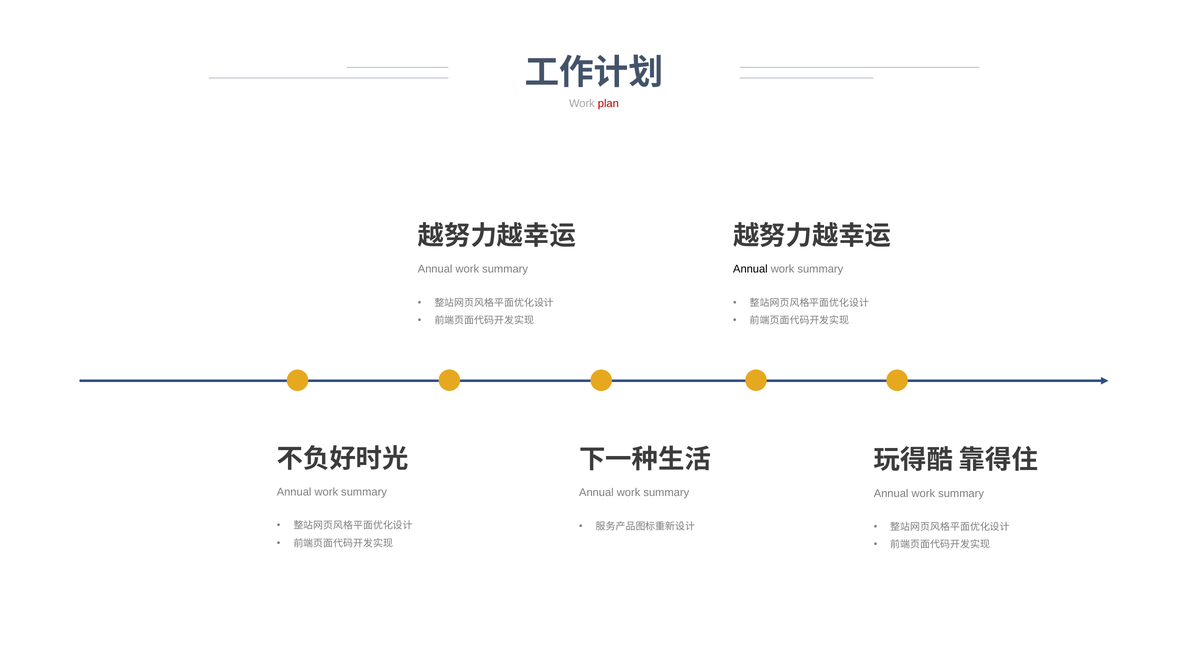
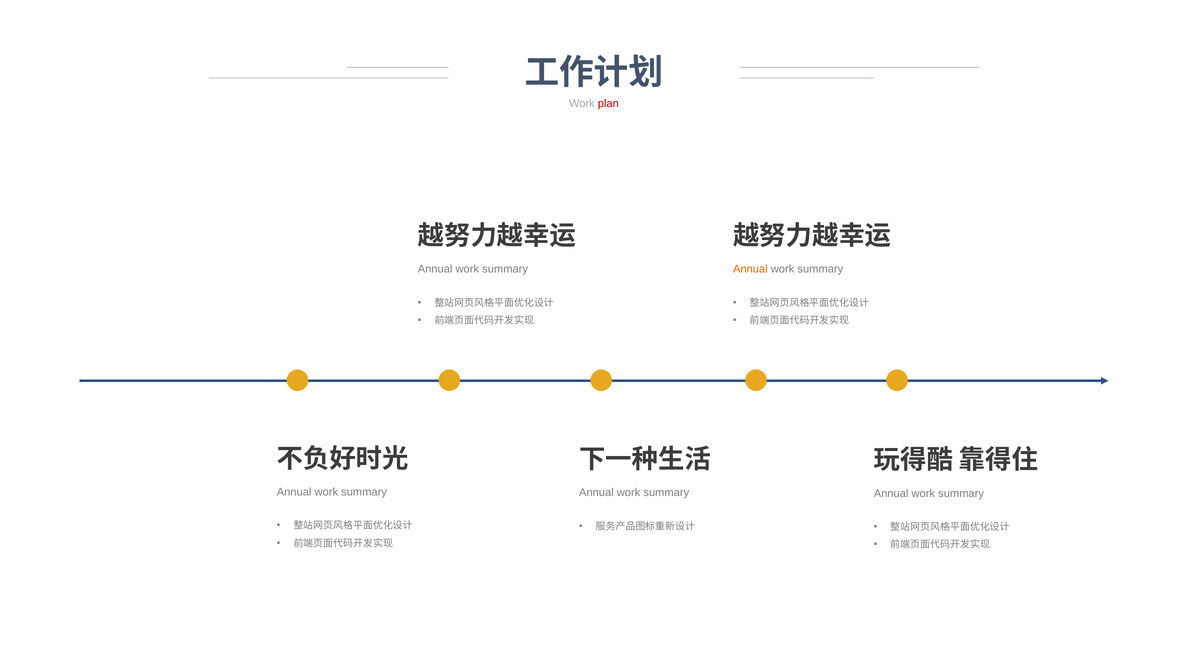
Annual at (750, 269) colour: black -> orange
